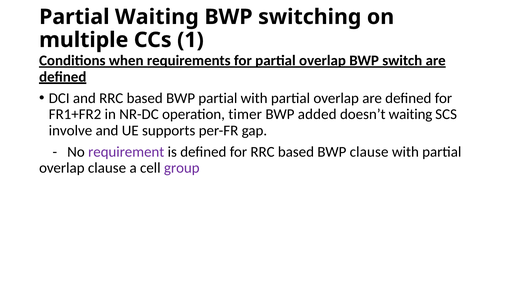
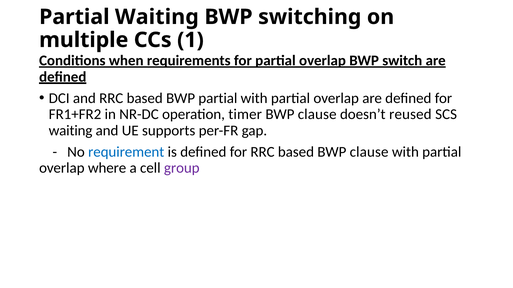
added at (317, 115): added -> clause
doesn’t waiting: waiting -> reused
involve at (70, 131): involve -> waiting
requirement colour: purple -> blue
overlap clause: clause -> where
